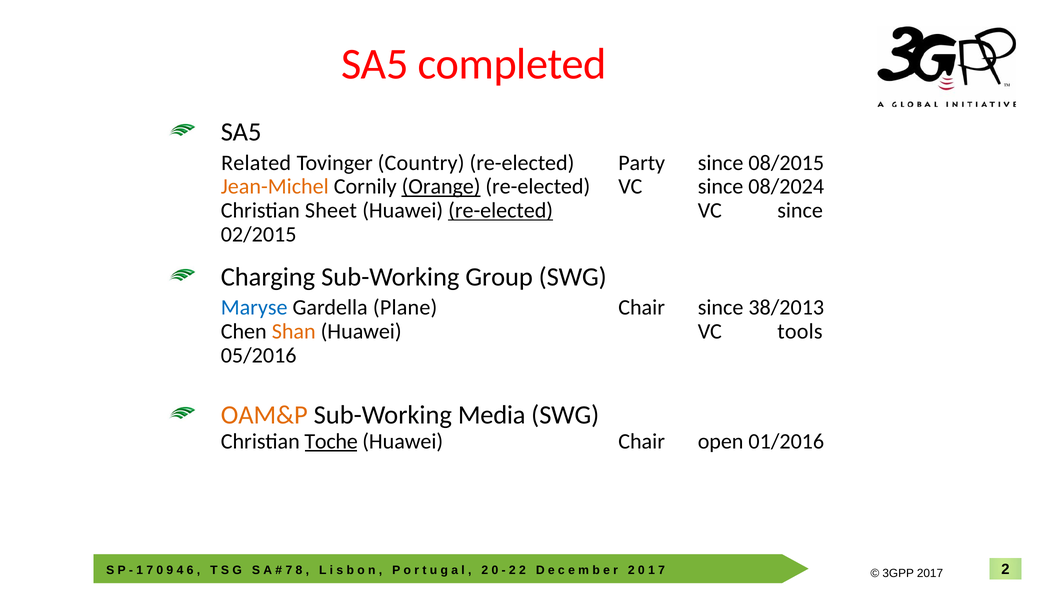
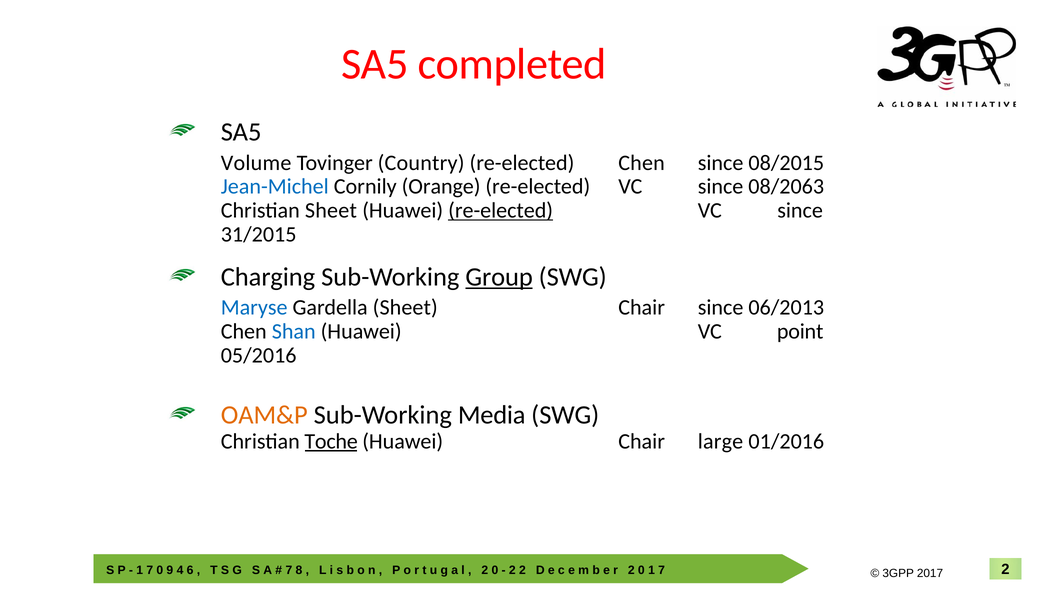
Related: Related -> Volume
re-elected Party: Party -> Chen
Jean-Michel colour: orange -> blue
Orange underline: present -> none
08/2024: 08/2024 -> 08/2063
02/2015: 02/2015 -> 31/2015
Group underline: none -> present
Gardella Plane: Plane -> Sheet
38/2013: 38/2013 -> 06/2013
Shan colour: orange -> blue
tools: tools -> point
open: open -> large
